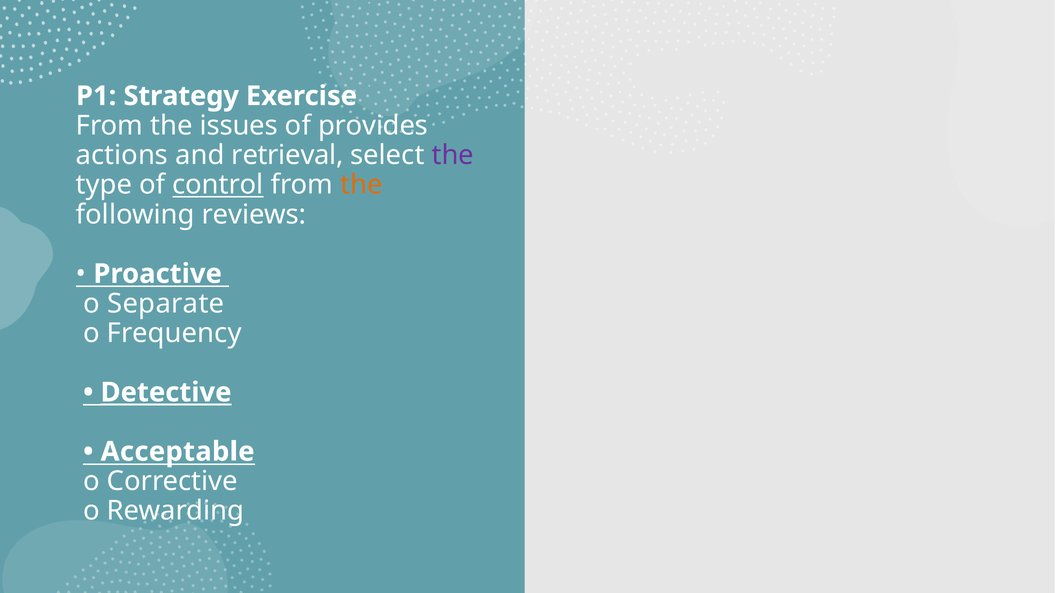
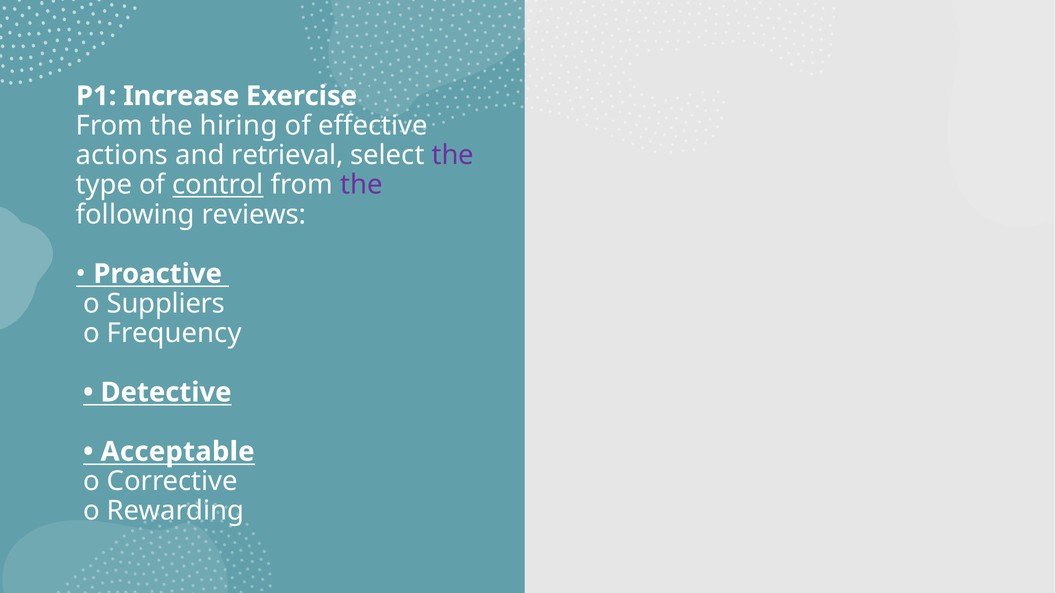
Strategy: Strategy -> Increase
issues: issues -> hiring
provides: provides -> effective
the at (361, 185) colour: orange -> purple
Separate: Separate -> Suppliers
Detective underline: present -> none
